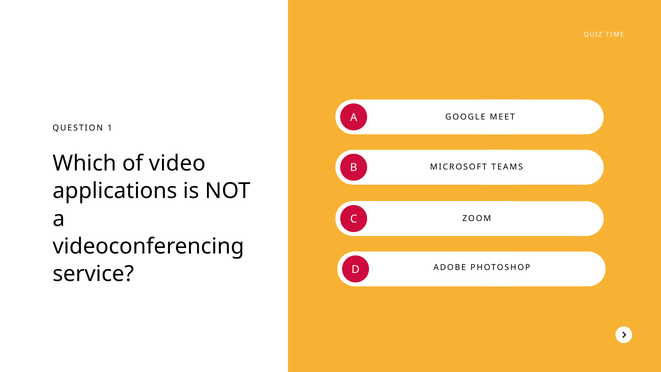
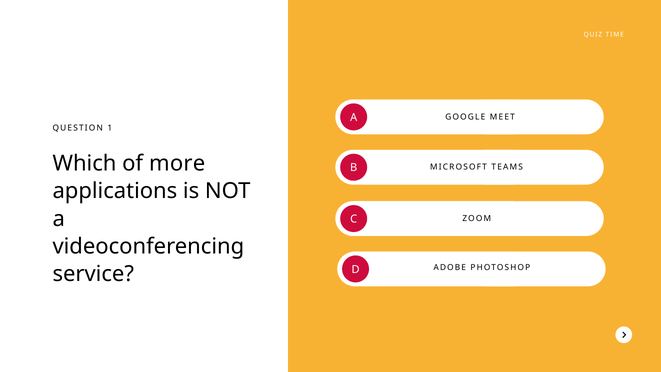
video: video -> more
